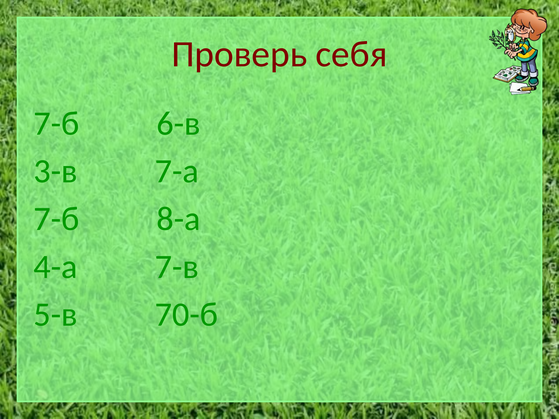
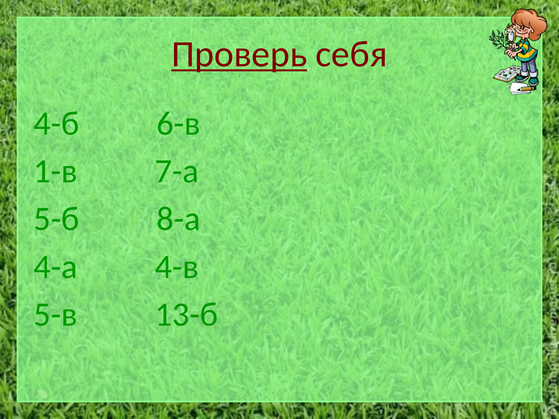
Проверь underline: none -> present
7-б at (56, 124): 7-б -> 4-б
3-в: 3-в -> 1-в
7-б at (56, 219): 7-б -> 5-б
7-в: 7-в -> 4-в
70-б: 70-б -> 13-б
